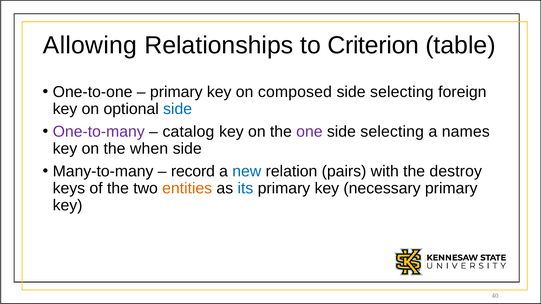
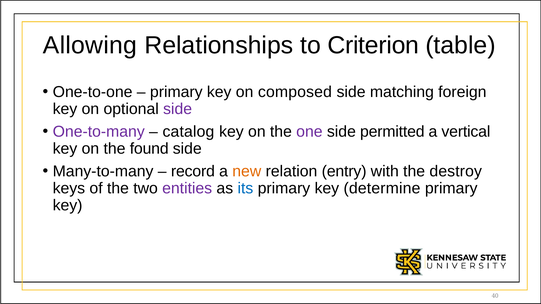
selecting at (402, 92): selecting -> matching
side at (178, 109) colour: blue -> purple
selecting at (392, 132): selecting -> permitted
names: names -> vertical
when: when -> found
new colour: blue -> orange
pairs: pairs -> entry
entities colour: orange -> purple
necessary: necessary -> determine
